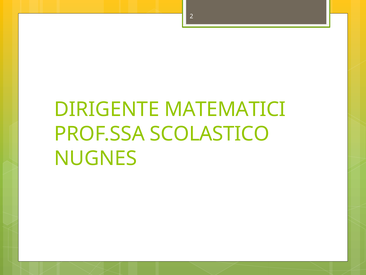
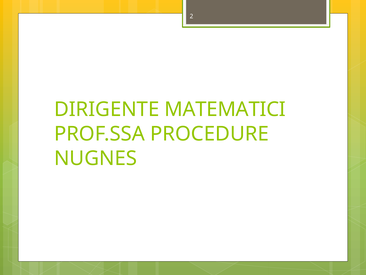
SCOLASTICO: SCOLASTICO -> PROCEDURE
